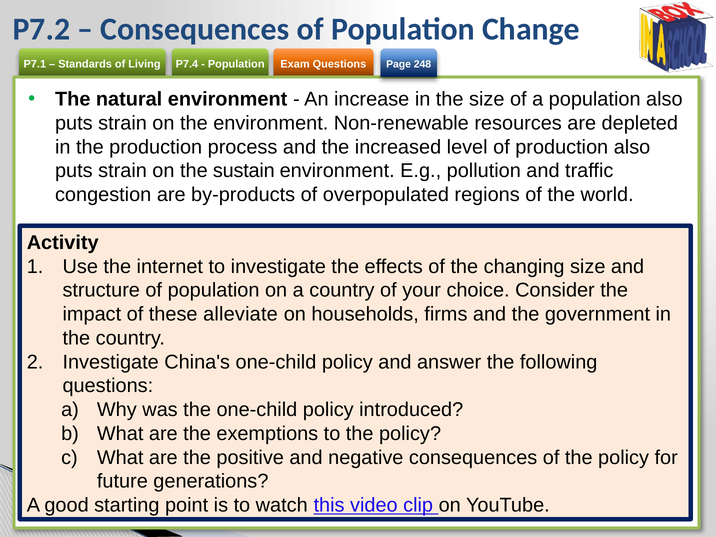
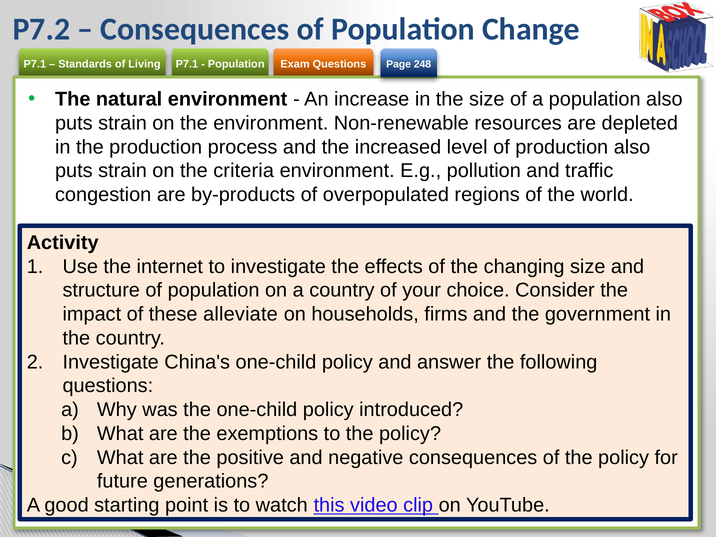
P7.4 at (187, 64): P7.4 -> P7.1
sustain: sustain -> criteria
